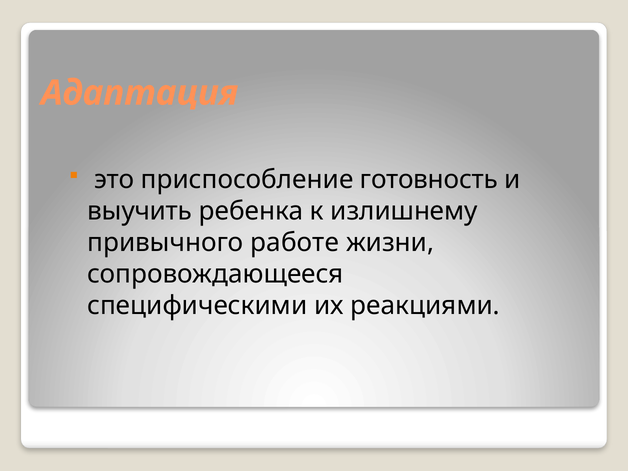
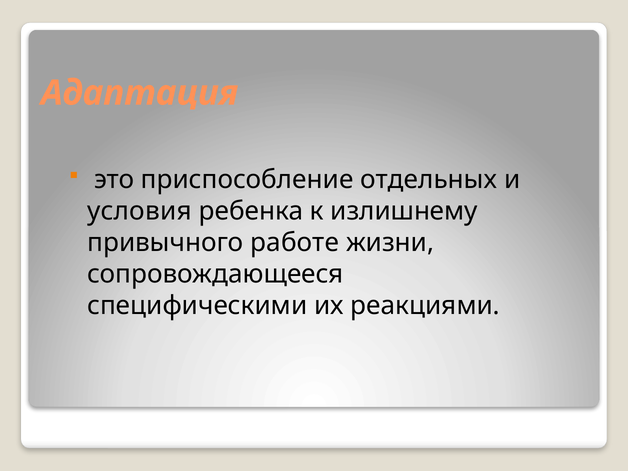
готовность: готовность -> отдельных
выучить: выучить -> условия
